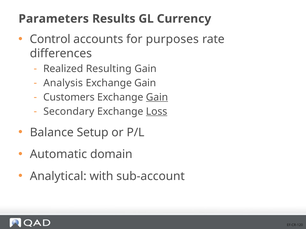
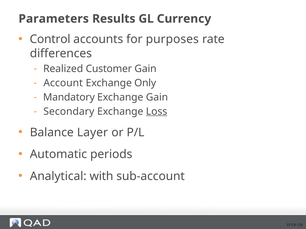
Resulting: Resulting -> Customer
Analysis: Analysis -> Account
Gain at (145, 83): Gain -> Only
Customers: Customers -> Mandatory
Gain at (157, 97) underline: present -> none
Setup: Setup -> Layer
domain: domain -> periods
